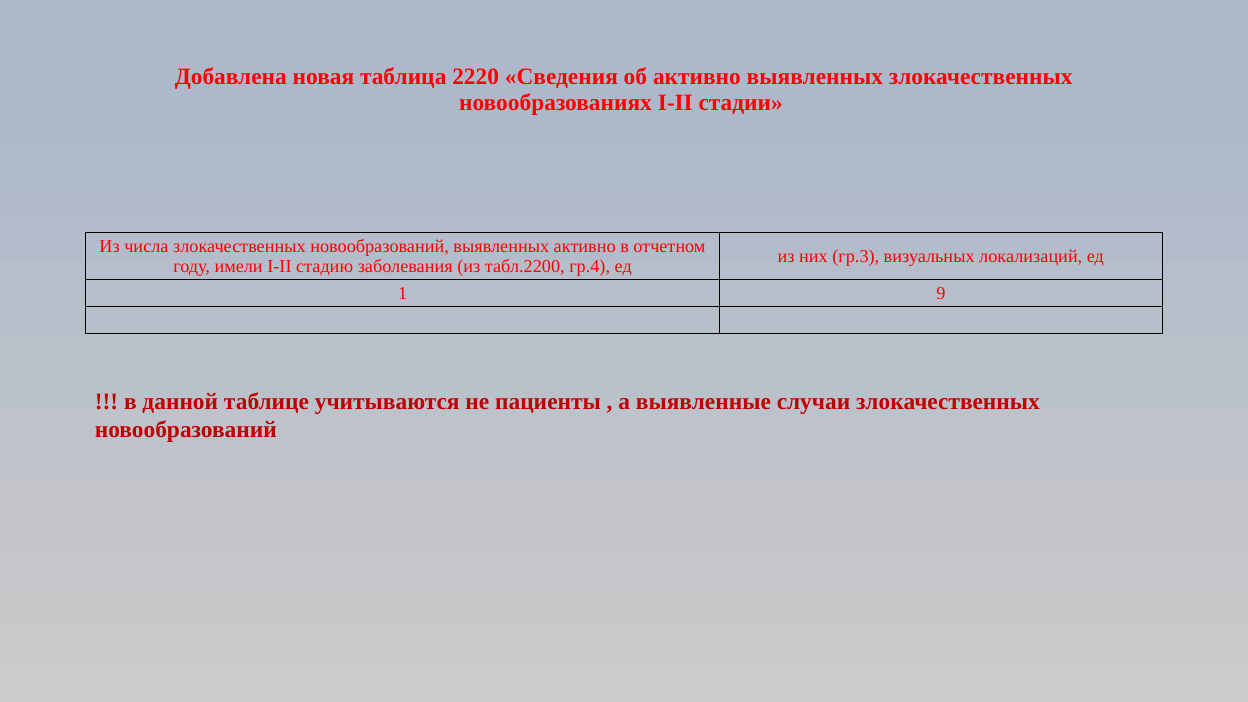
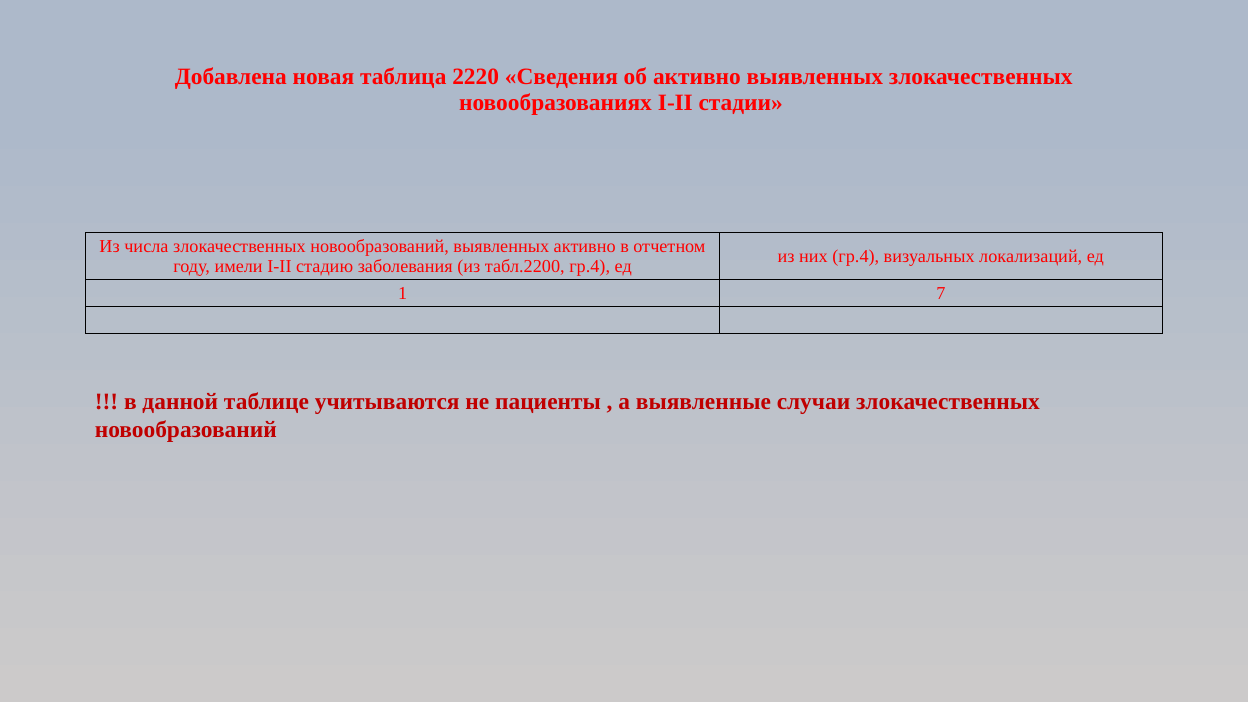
них гр.3: гр.3 -> гр.4
9: 9 -> 7
